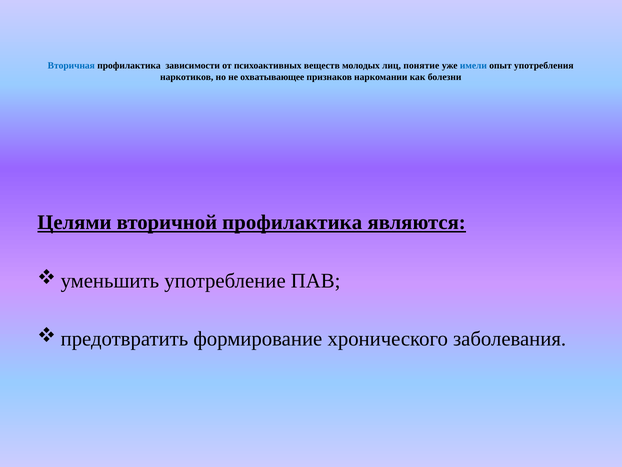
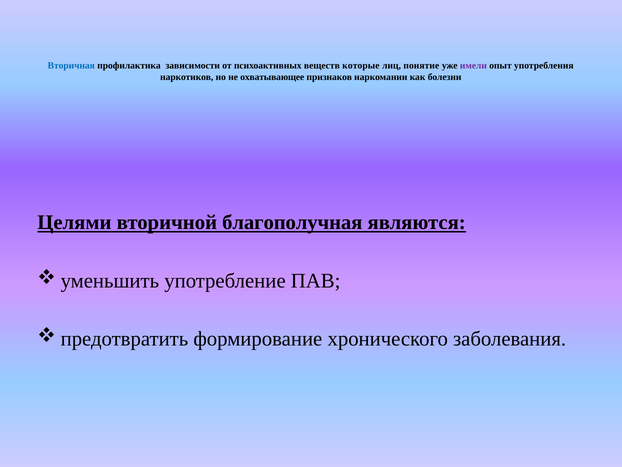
молодых: молодых -> которые
имели colour: blue -> purple
вторичной профилактика: профилактика -> благополучная
